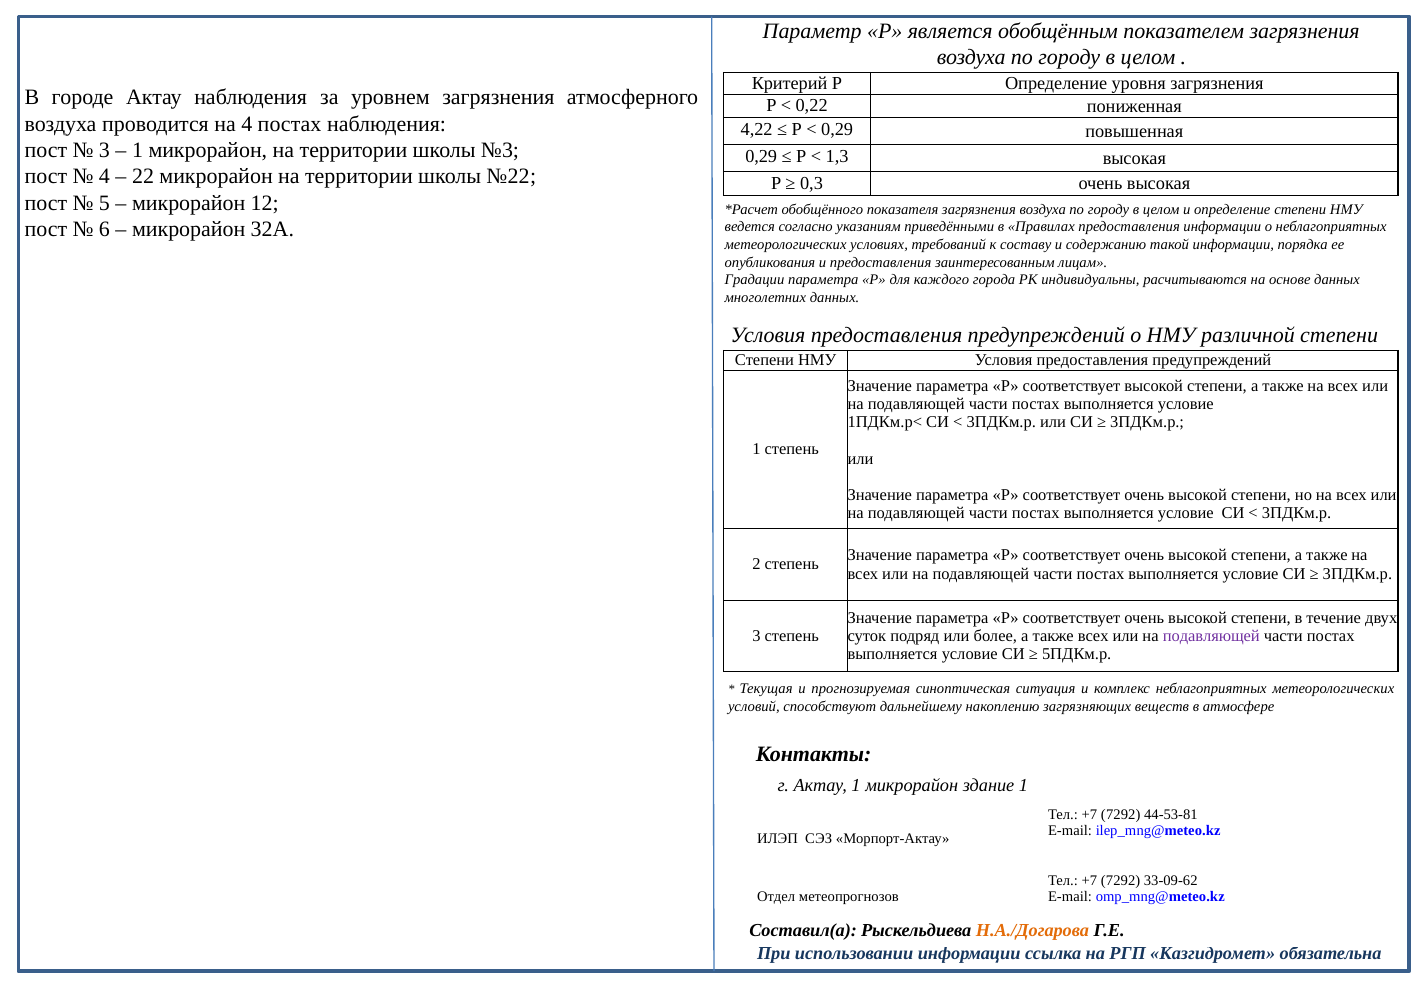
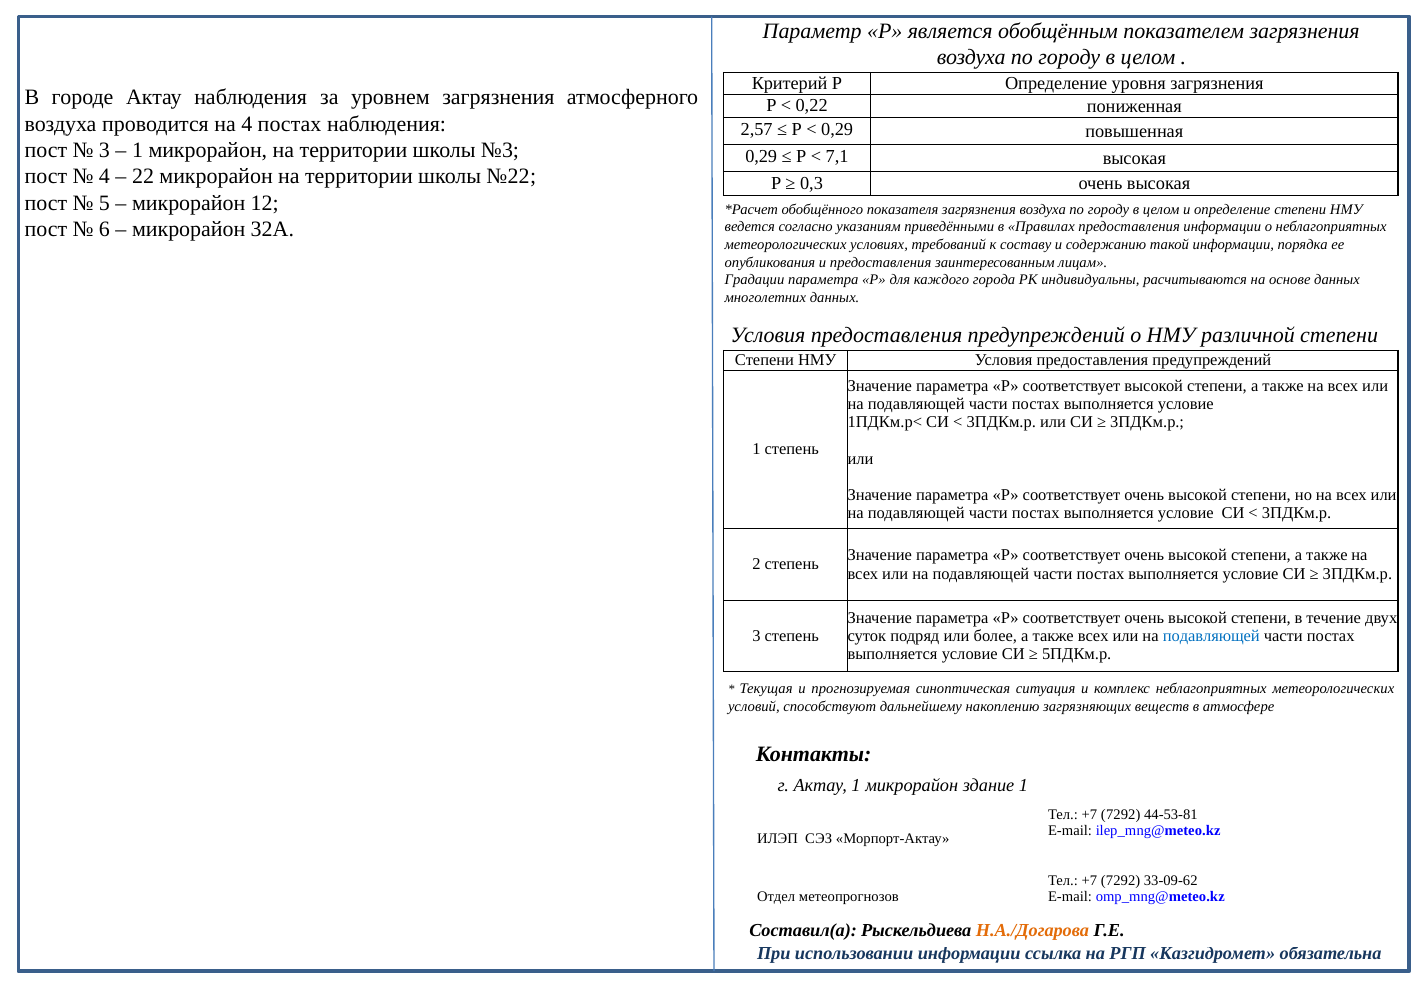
4,22: 4,22 -> 2,57
1,3: 1,3 -> 7,1
подавляющей at (1211, 636) colour: purple -> blue
